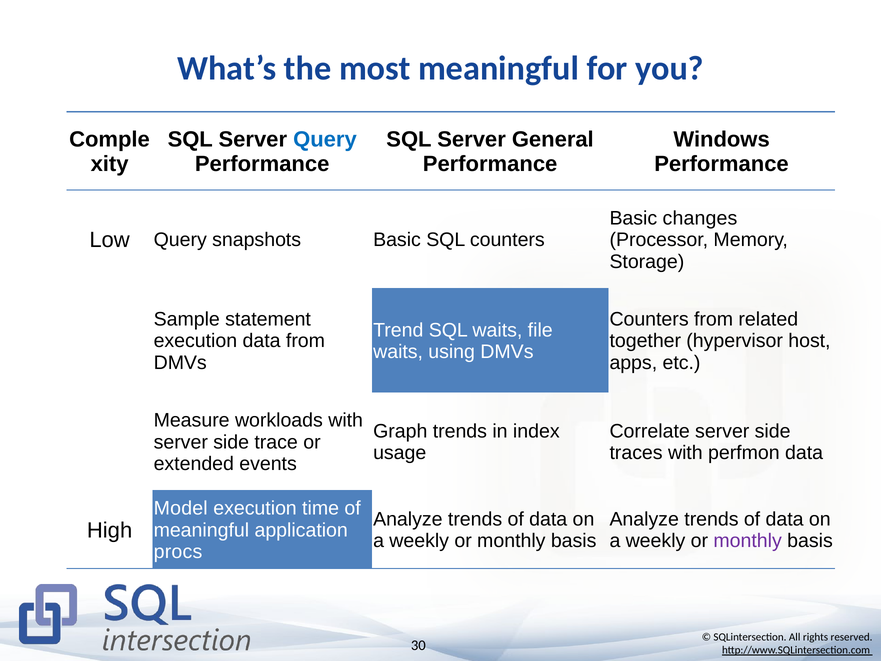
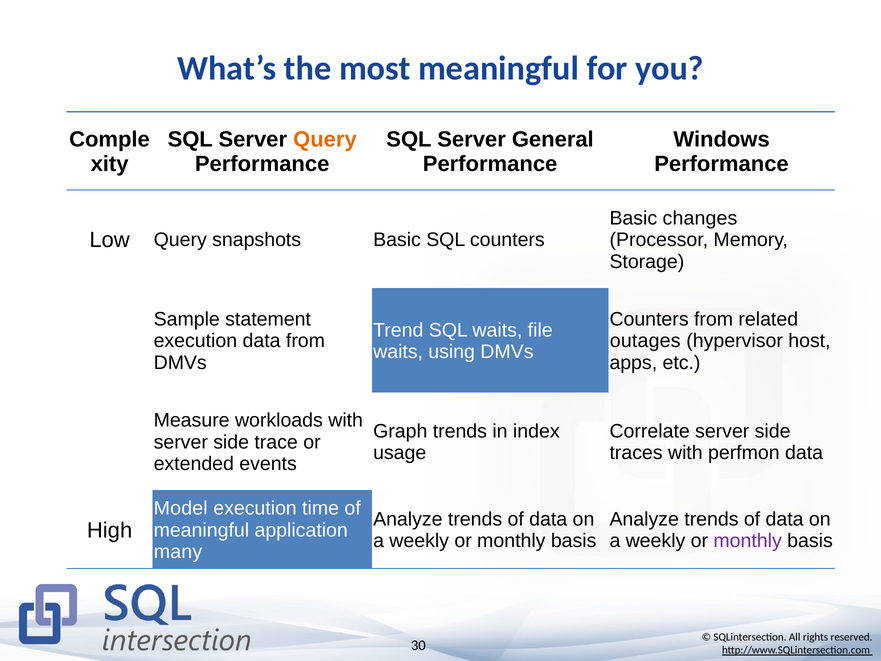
Query at (325, 139) colour: blue -> orange
together: together -> outages
procs: procs -> many
